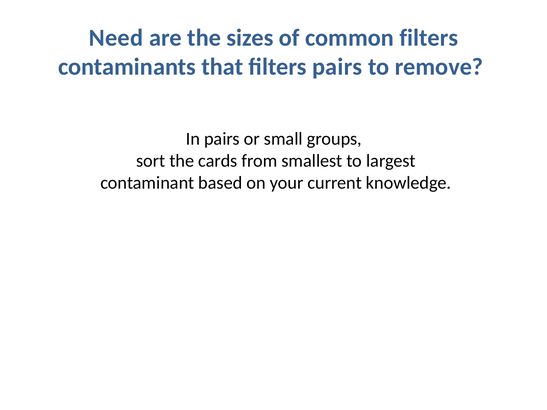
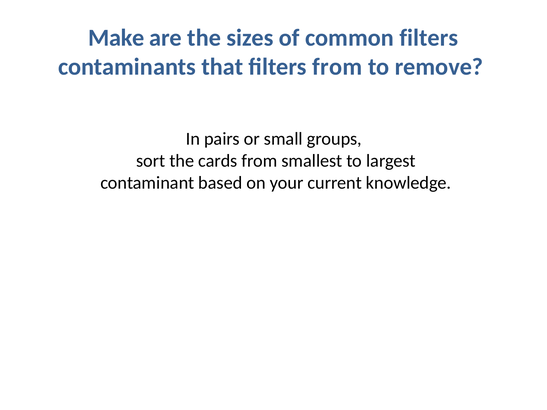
Need: Need -> Make
filters pairs: pairs -> from
